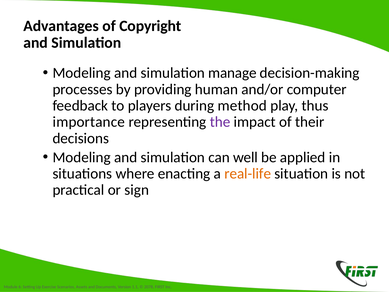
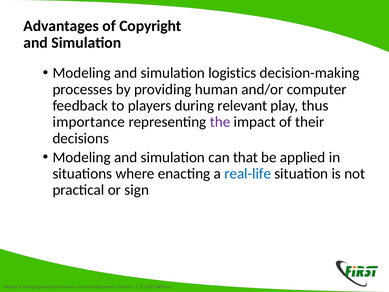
manage: manage -> logistics
method: method -> relevant
well: well -> that
real-life colour: orange -> blue
